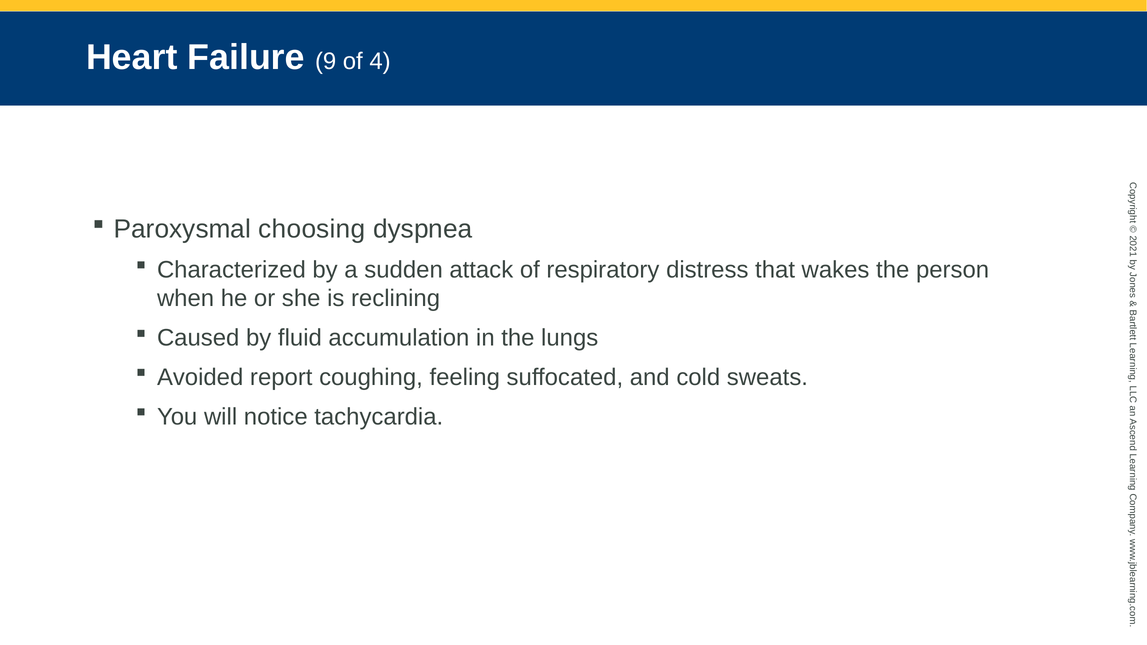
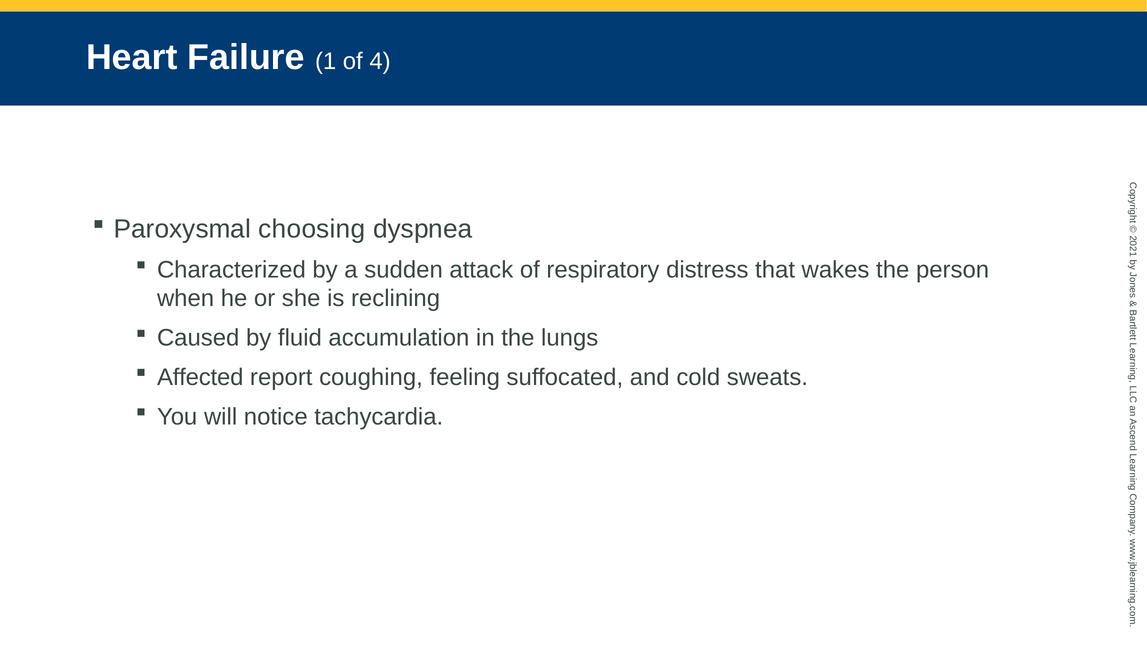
Failure 9: 9 -> 1
Avoided: Avoided -> Affected
